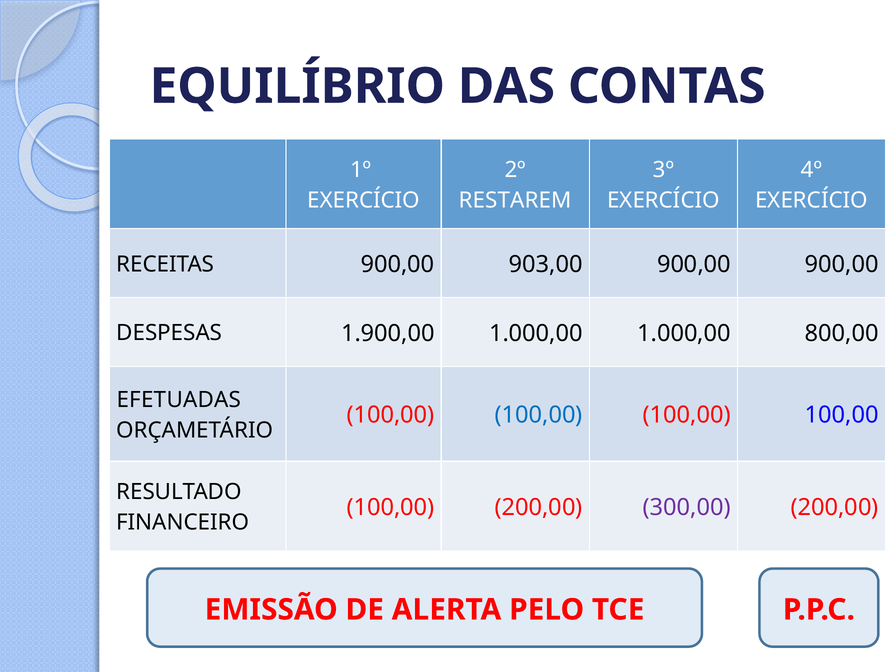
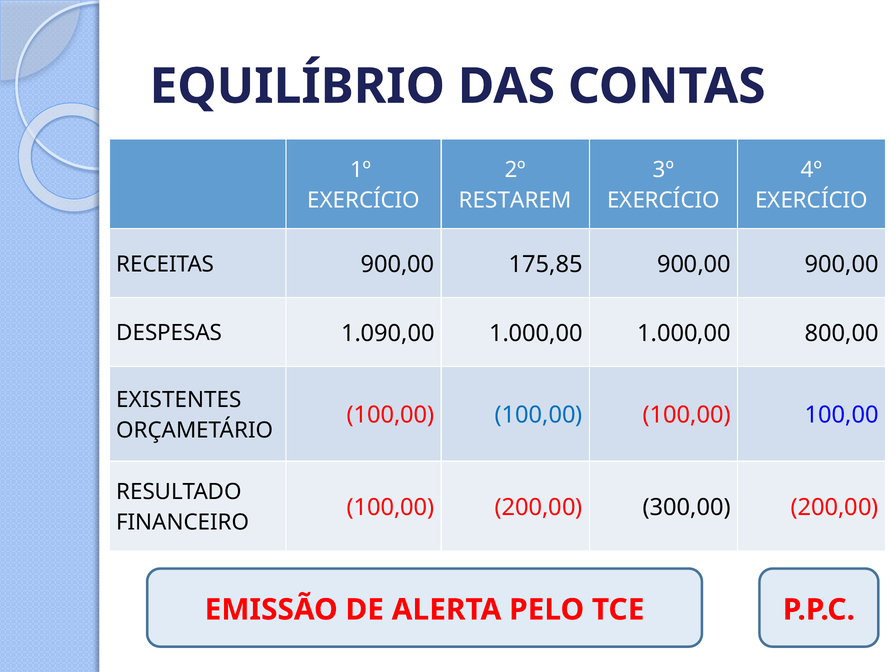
903,00: 903,00 -> 175,85
1.900,00: 1.900,00 -> 1.090,00
EFETUADAS: EFETUADAS -> EXISTENTES
300,00 colour: purple -> black
